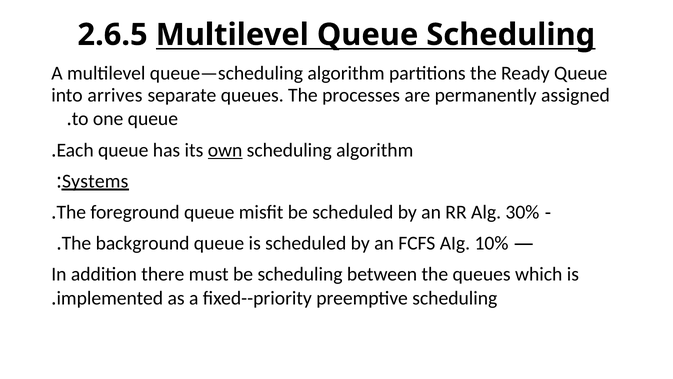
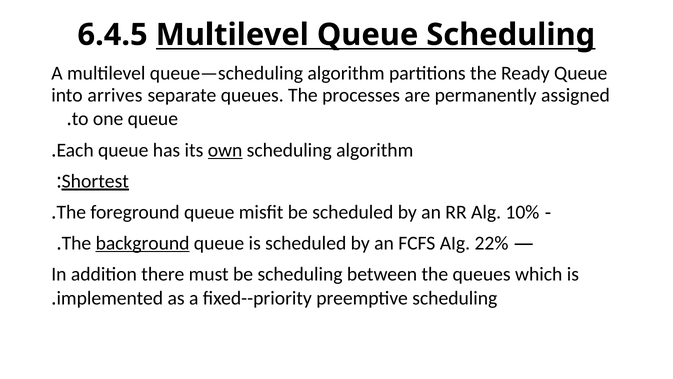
2.6.5: 2.6.5 -> 6.4.5
Systems: Systems -> Shortest
30%: 30% -> 10%
background underline: none -> present
10%: 10% -> 22%
